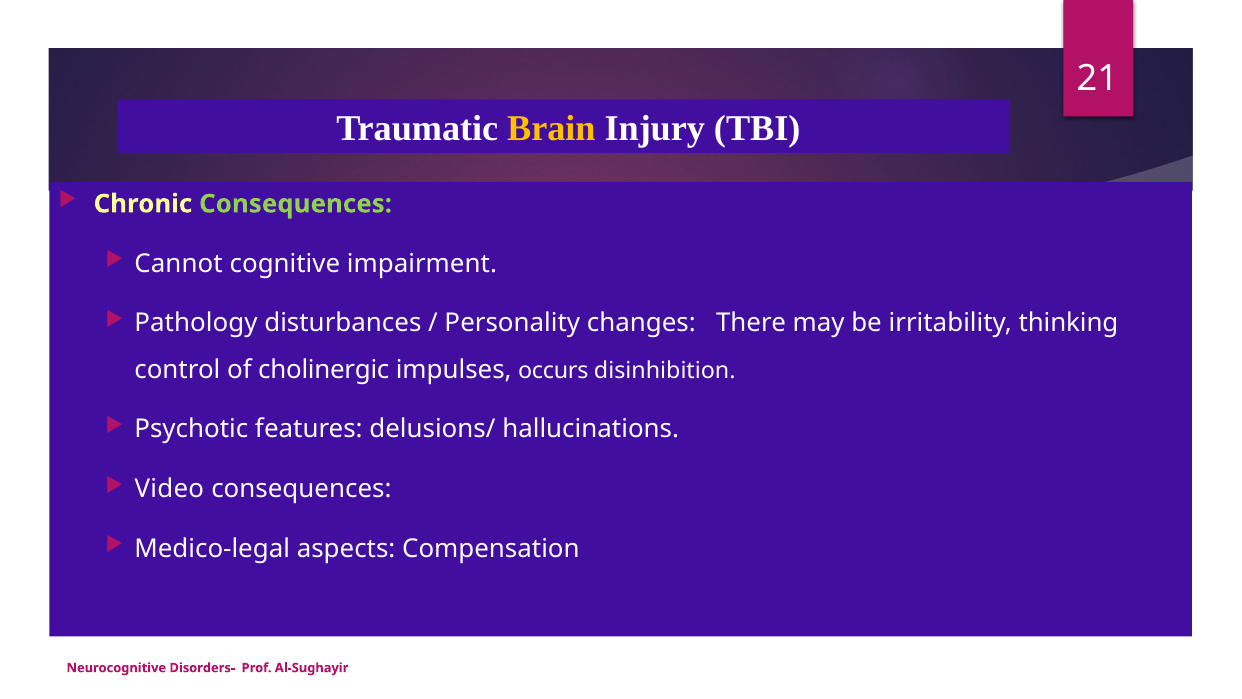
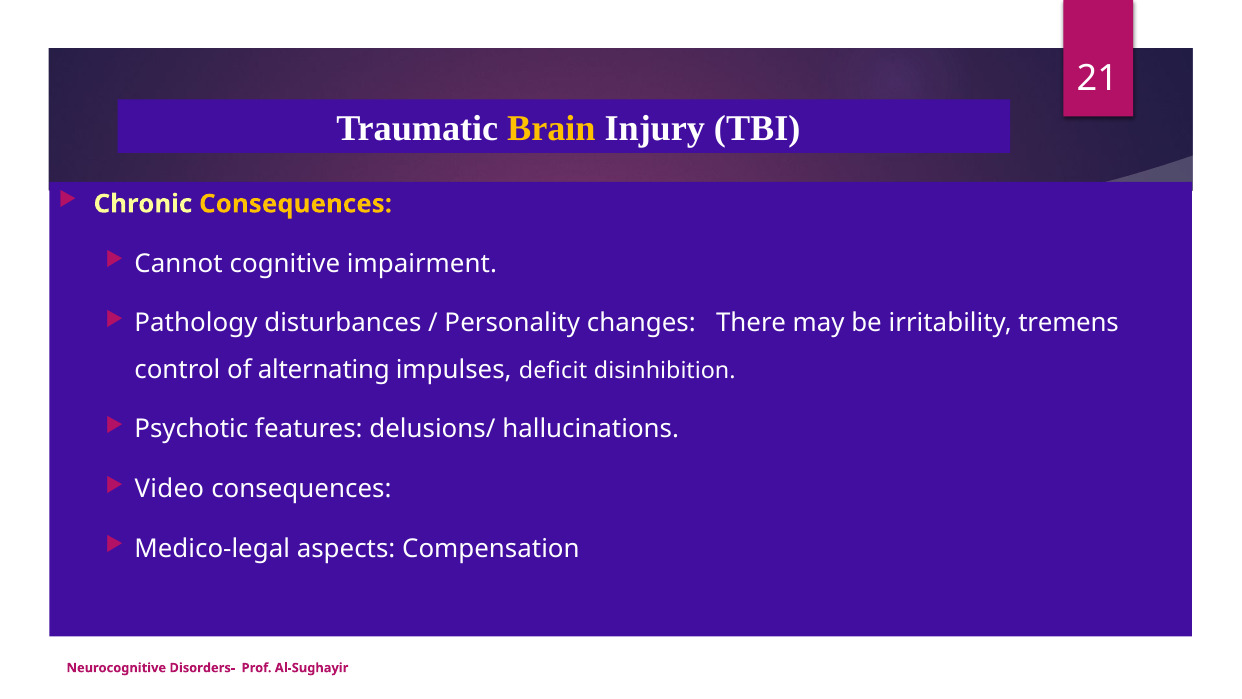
Consequences at (296, 204) colour: light green -> yellow
thinking: thinking -> tremens
cholinergic: cholinergic -> alternating
occurs: occurs -> deficit
